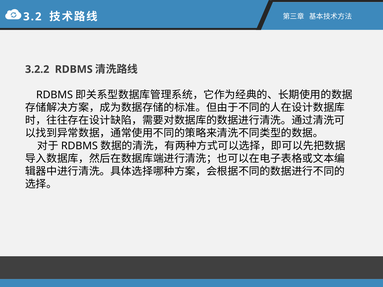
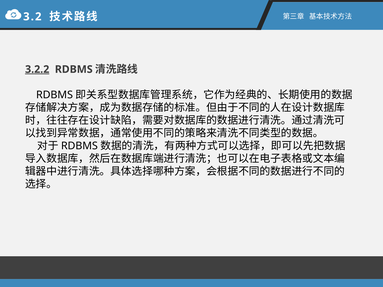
3.2.2 underline: none -> present
